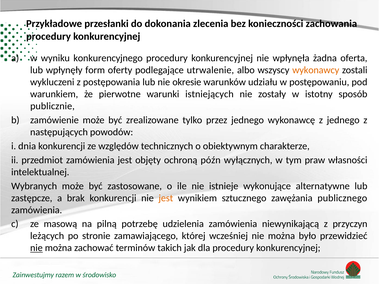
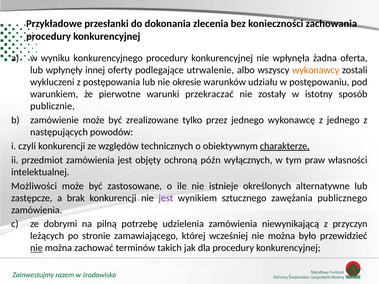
form: form -> innej
istniejących: istniejących -> przekraczać
dnia: dnia -> czyli
charakterze underline: none -> present
Wybranych: Wybranych -> Możliwości
wykonujące: wykonujące -> określonych
jest at (166, 198) colour: orange -> purple
masową: masową -> dobrymi
